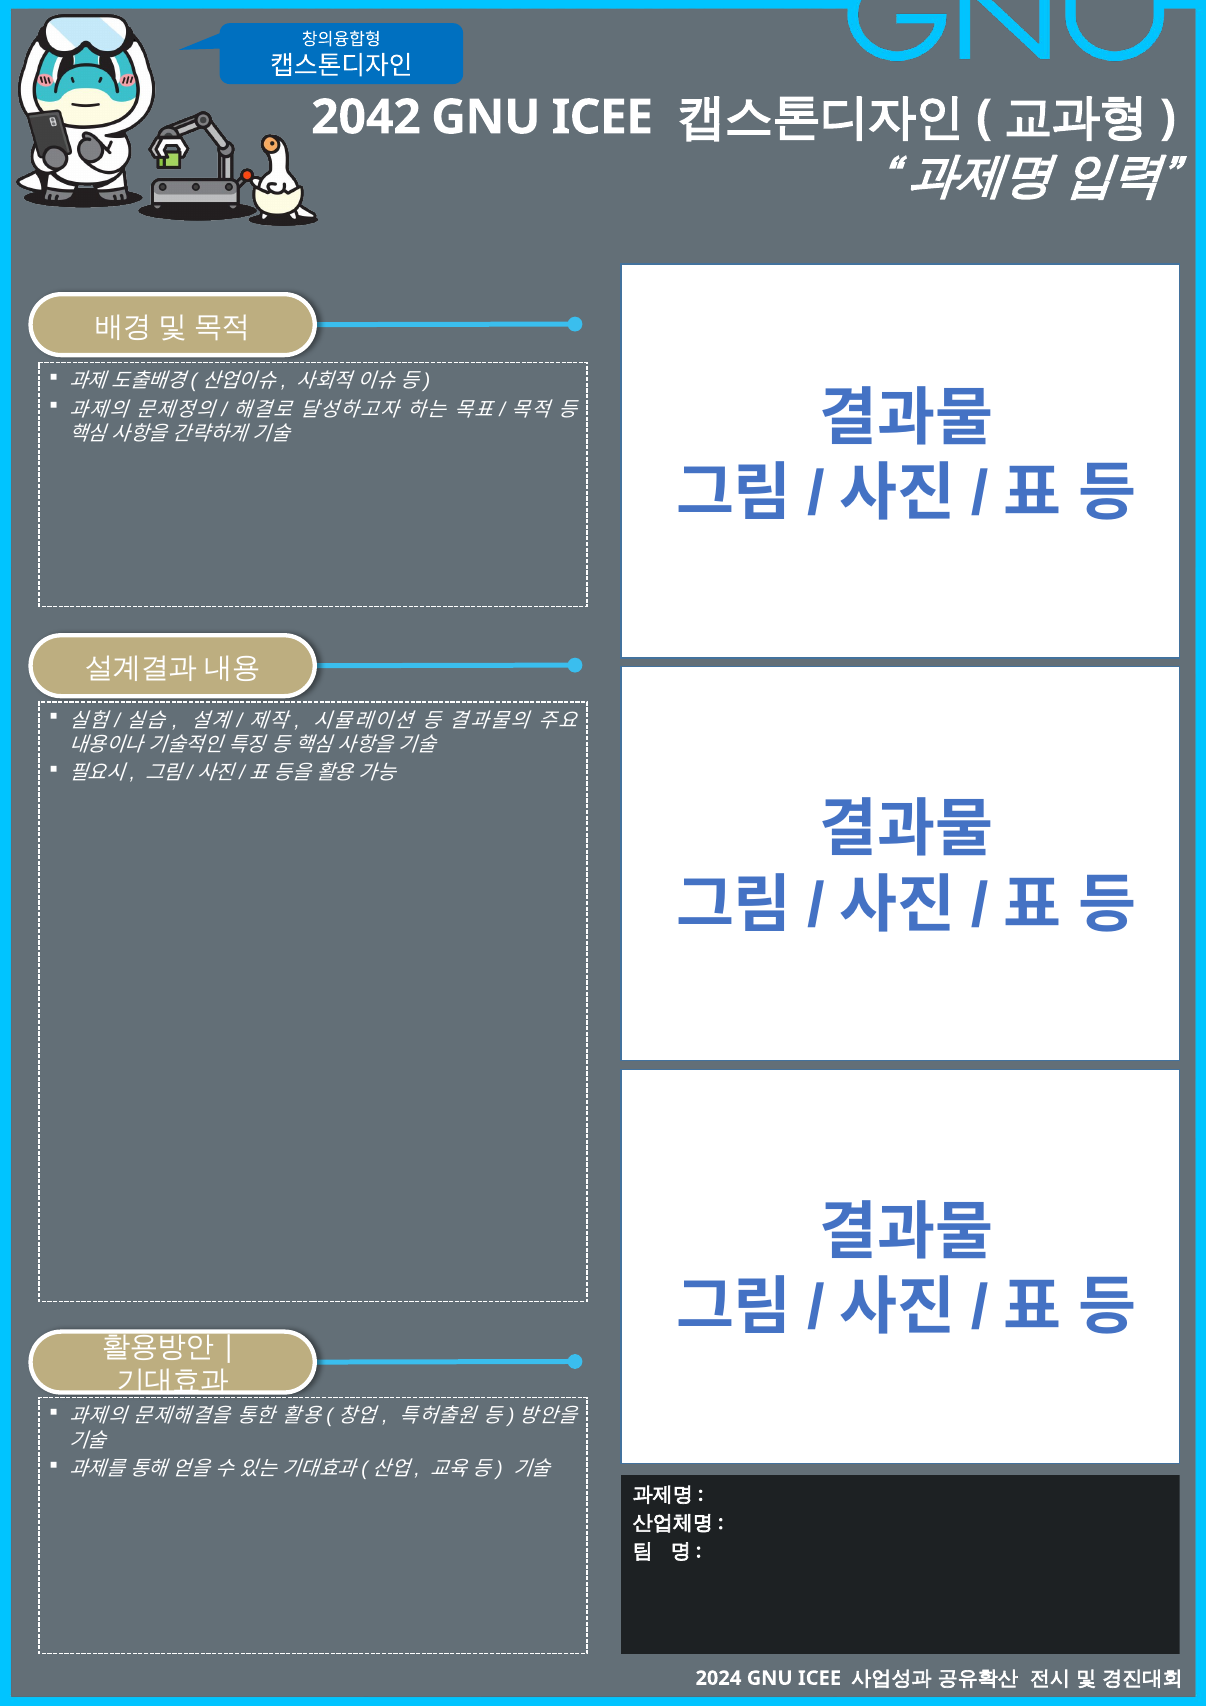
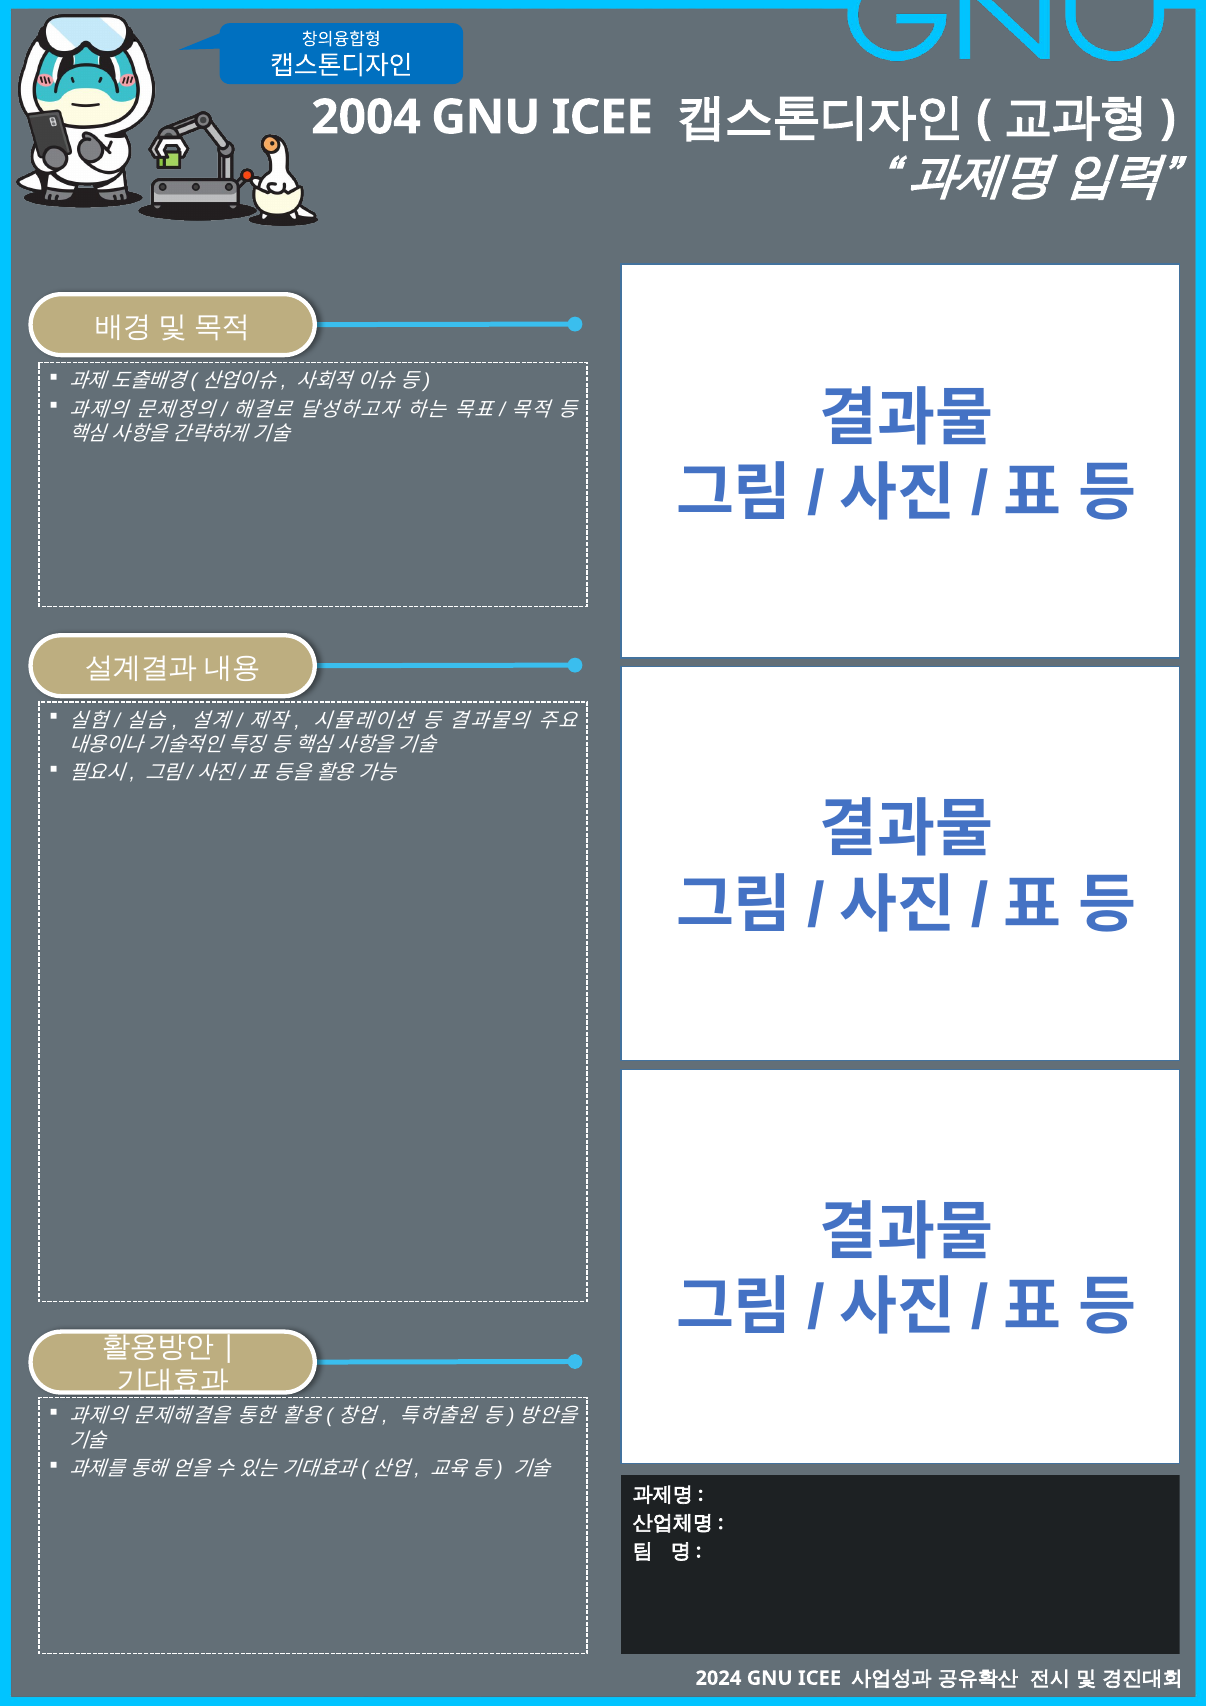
2042: 2042 -> 2004
